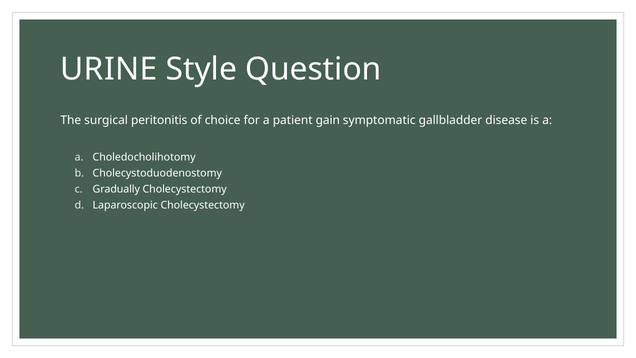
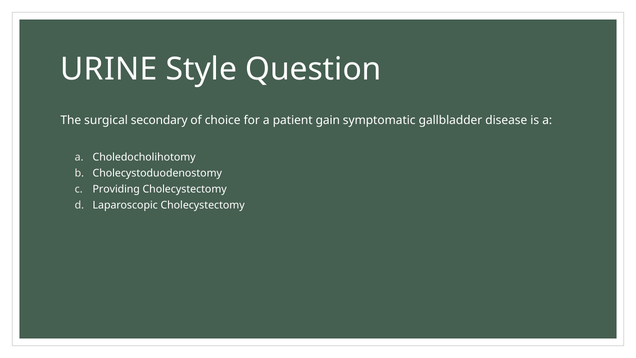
peritonitis: peritonitis -> secondary
Gradually: Gradually -> Providing
